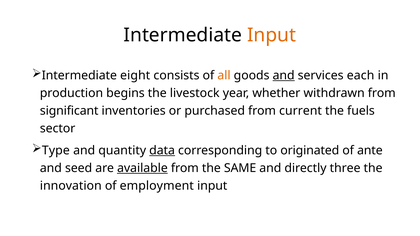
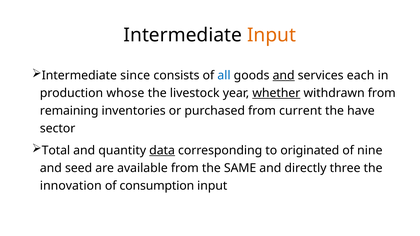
eight: eight -> since
all colour: orange -> blue
begins: begins -> whose
whether underline: none -> present
significant: significant -> remaining
fuels: fuels -> have
Type: Type -> Total
ante: ante -> nine
available underline: present -> none
employment: employment -> consumption
